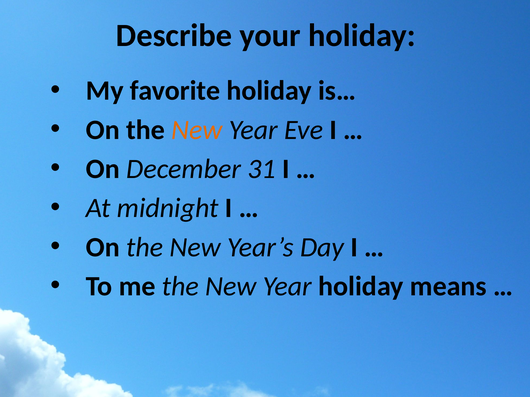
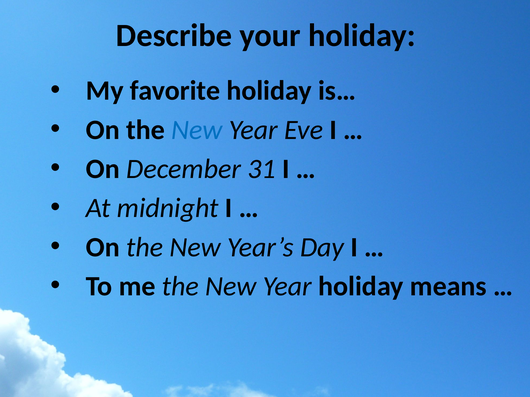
New at (197, 130) colour: orange -> blue
